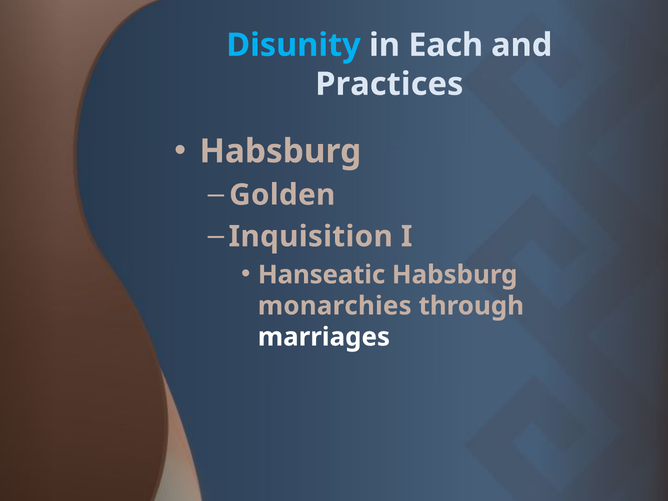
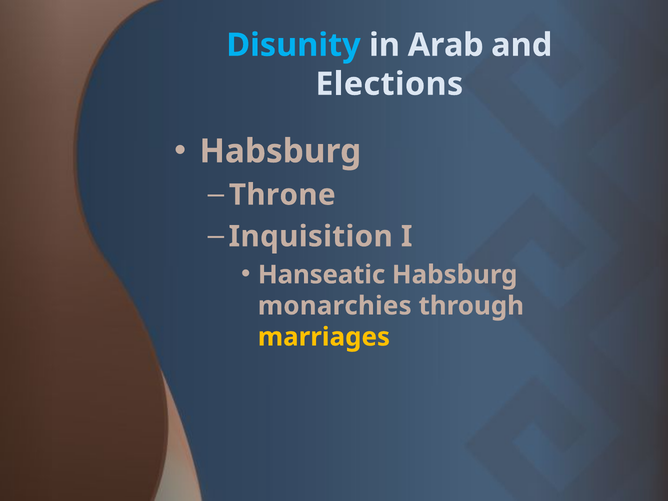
Each: Each -> Arab
Practices: Practices -> Elections
Golden: Golden -> Throne
marriages colour: white -> yellow
